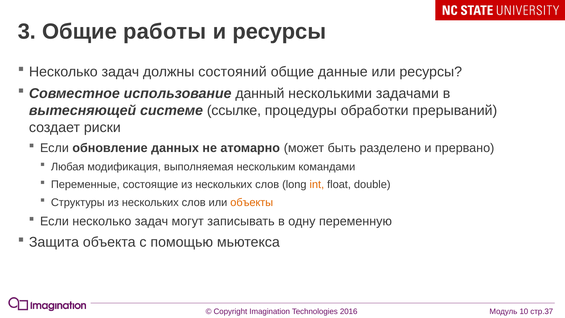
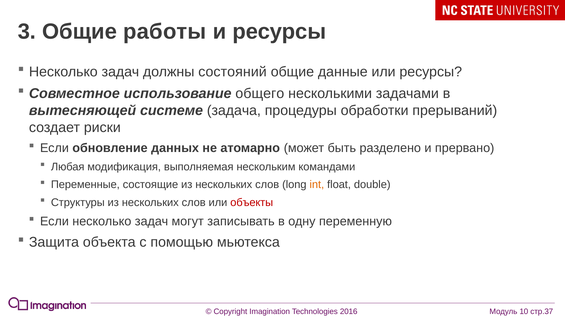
данный: данный -> общего
ссылке: ссылке -> задача
объекты colour: orange -> red
